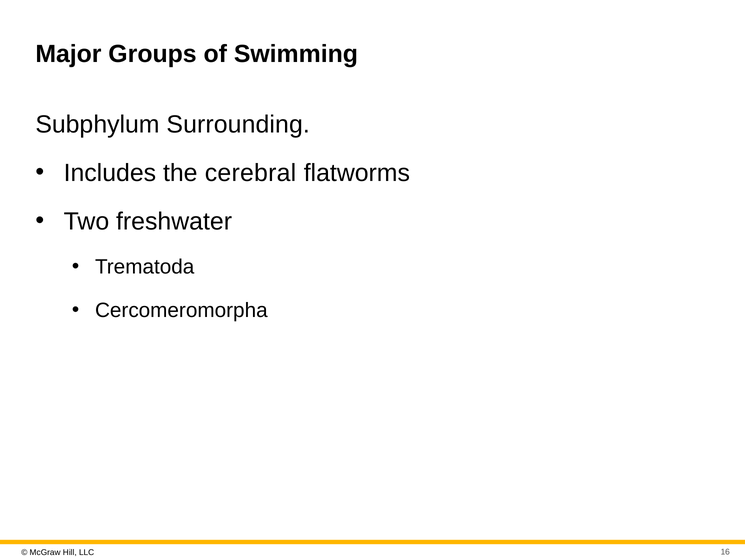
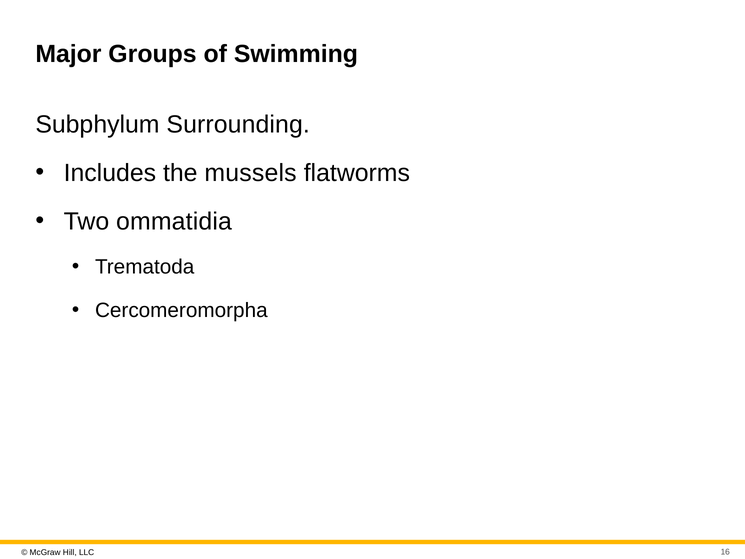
cerebral: cerebral -> mussels
freshwater: freshwater -> ommatidia
